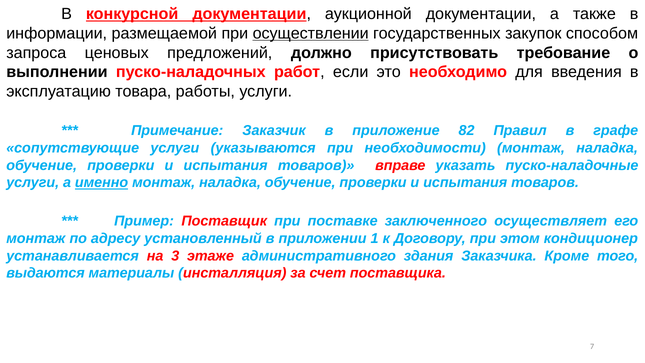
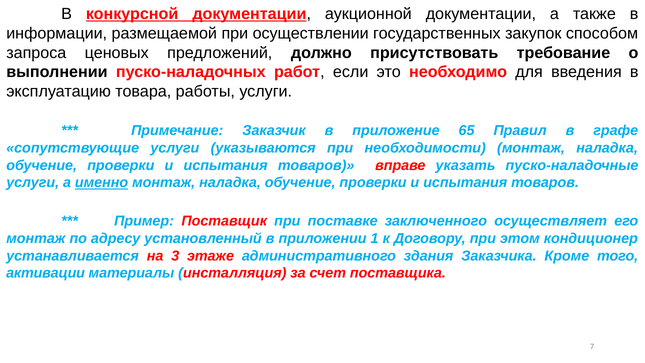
осуществлении underline: present -> none
82: 82 -> 65
выдаются: выдаются -> активации
